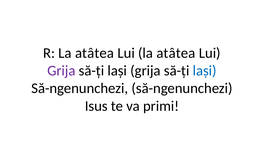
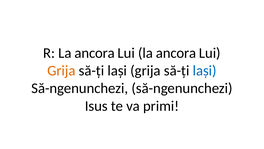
R La atâtea: atâtea -> ancora
Lui la atâtea: atâtea -> ancora
Grija at (61, 70) colour: purple -> orange
